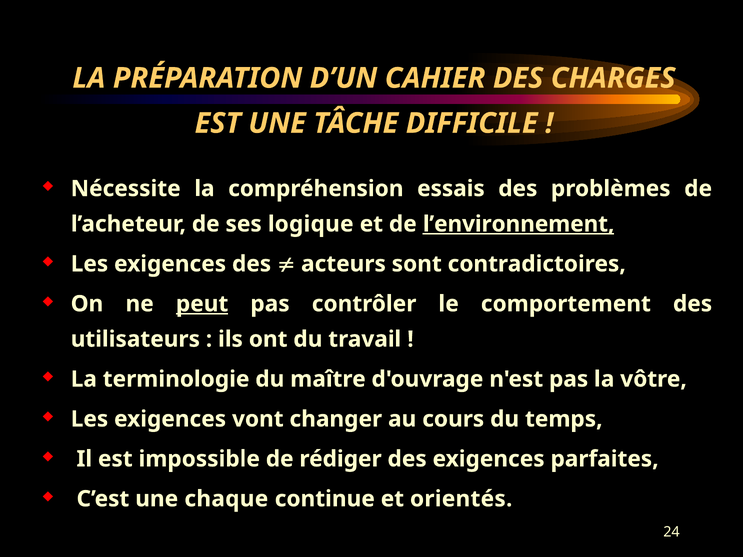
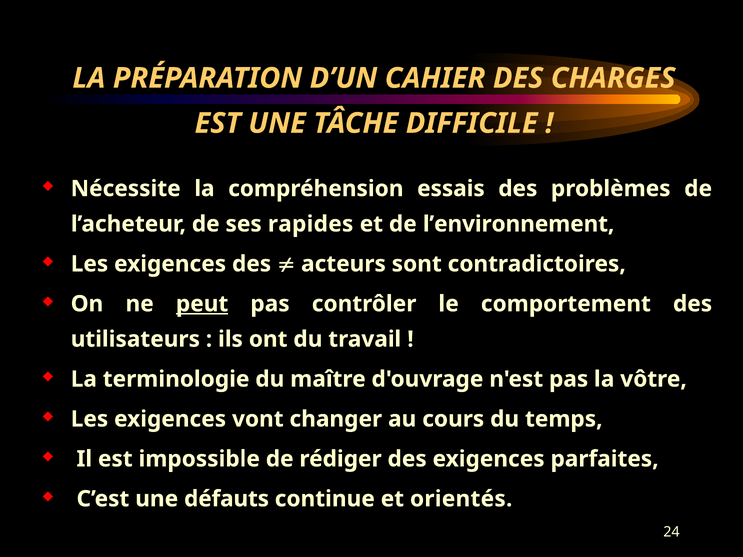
logique: logique -> rapides
l’environnement underline: present -> none
chaque: chaque -> défauts
